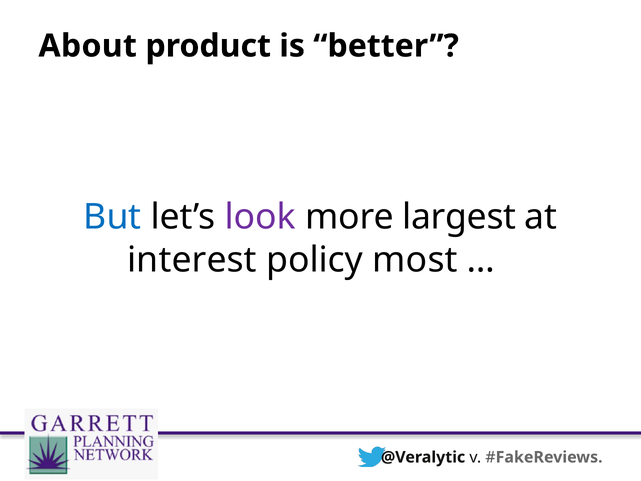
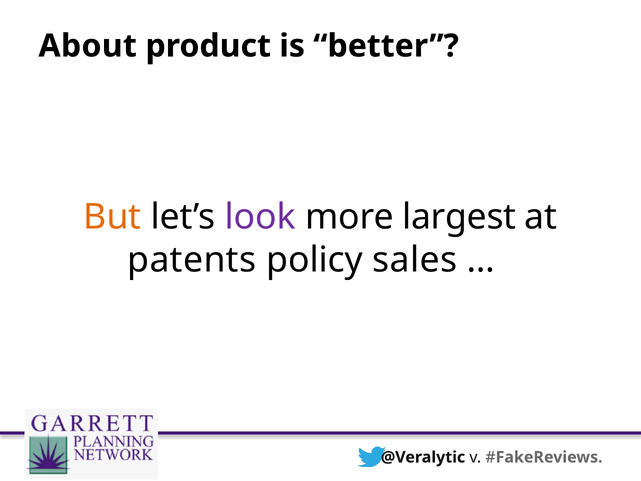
But colour: blue -> orange
interest: interest -> patents
most: most -> sales
